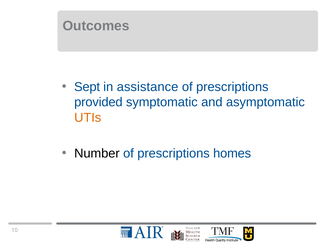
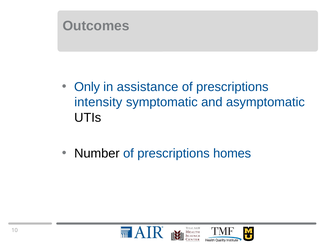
Sept: Sept -> Only
provided: provided -> intensity
UTIs colour: orange -> black
